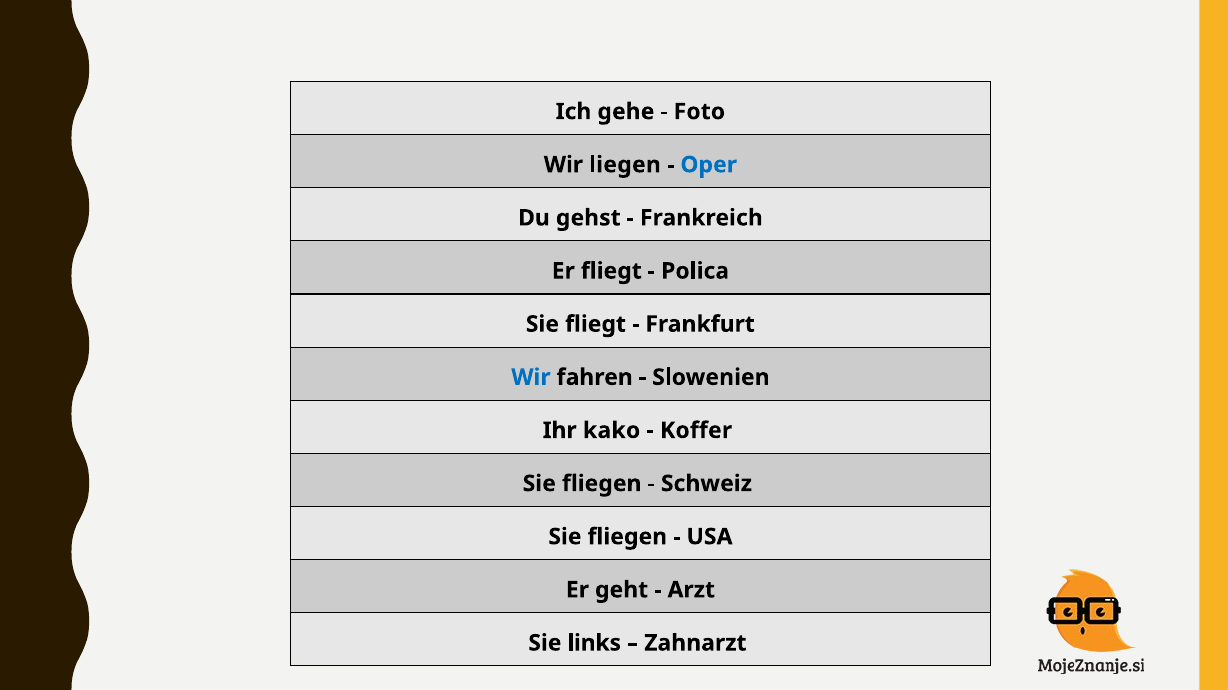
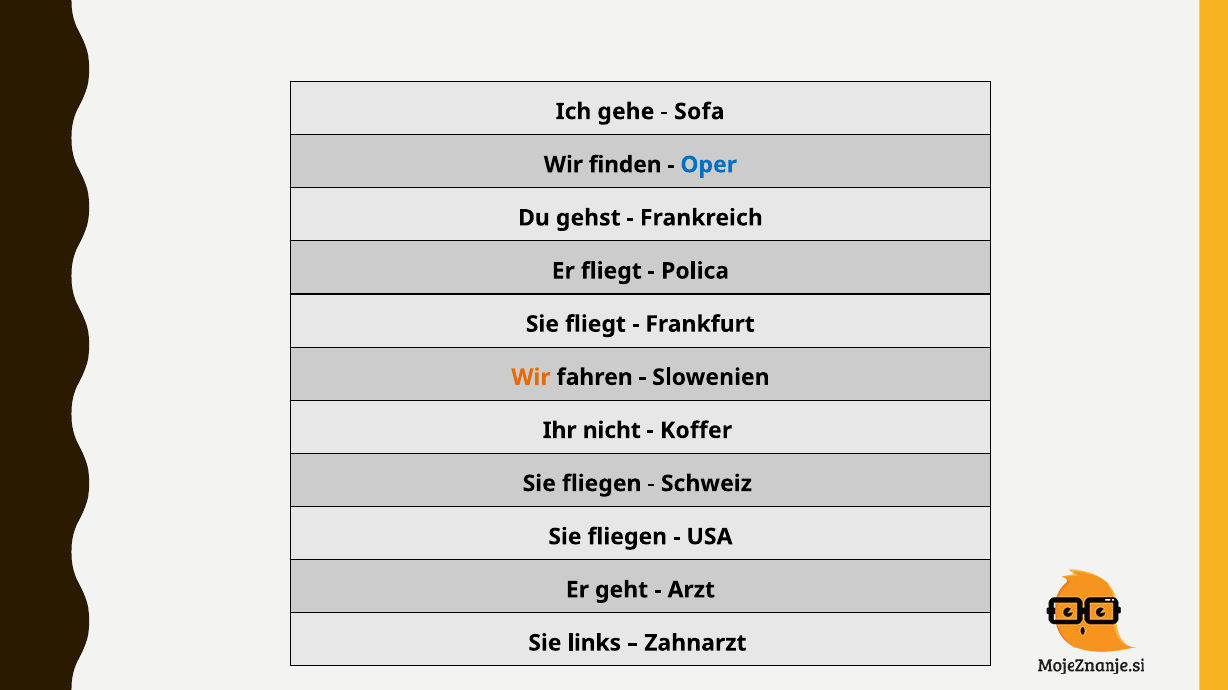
Foto: Foto -> Sofa
liegen: liegen -> finden
Wir at (531, 378) colour: blue -> orange
kako: kako -> nicht
